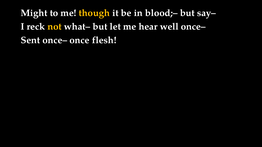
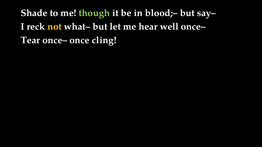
Might: Might -> Shade
though colour: yellow -> light green
Sent: Sent -> Tear
flesh: flesh -> cling
